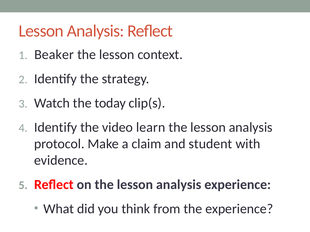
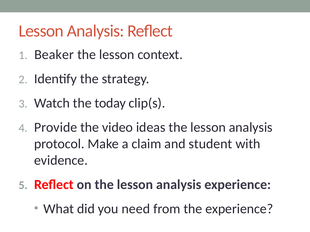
Identify at (56, 128): Identify -> Provide
learn: learn -> ideas
think: think -> need
